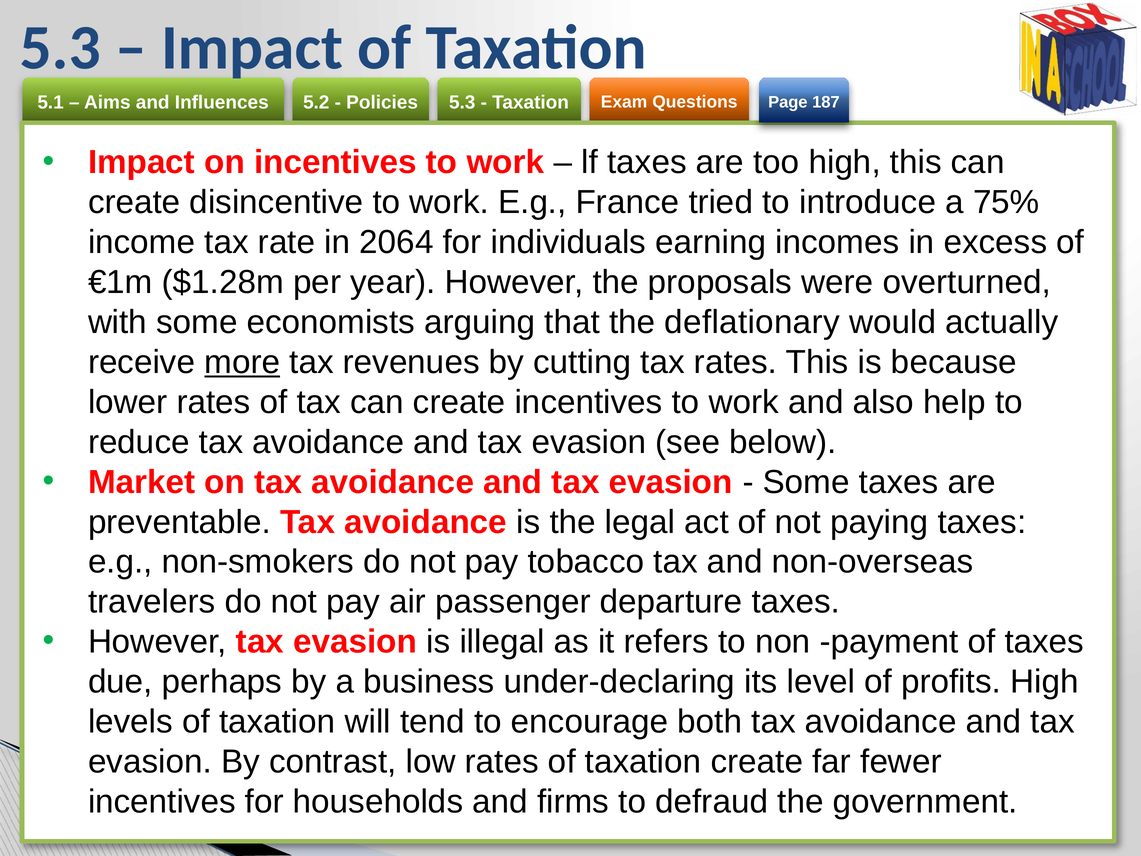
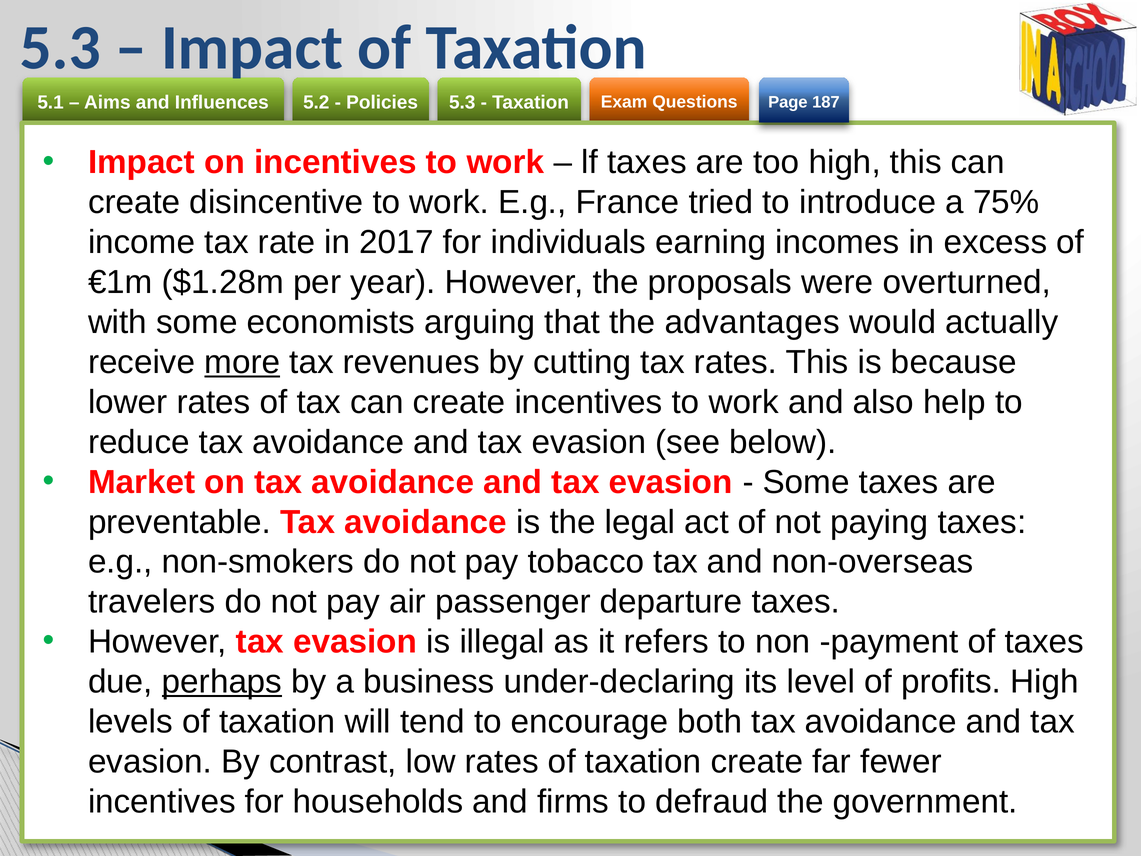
2064: 2064 -> 2017
deflationary: deflationary -> advantages
perhaps underline: none -> present
